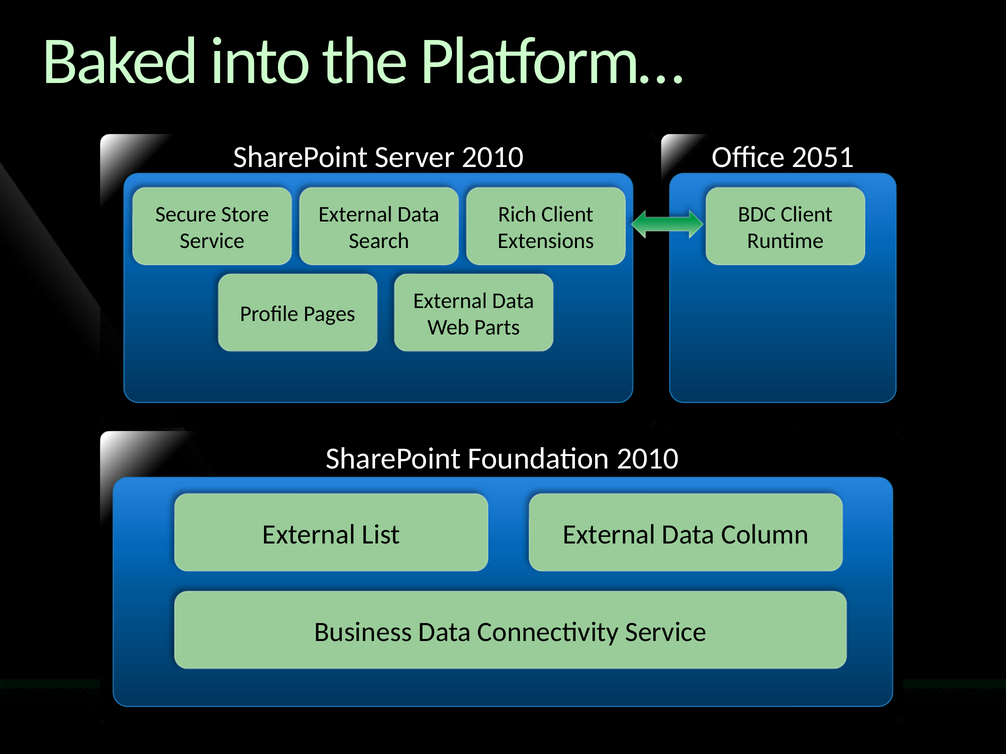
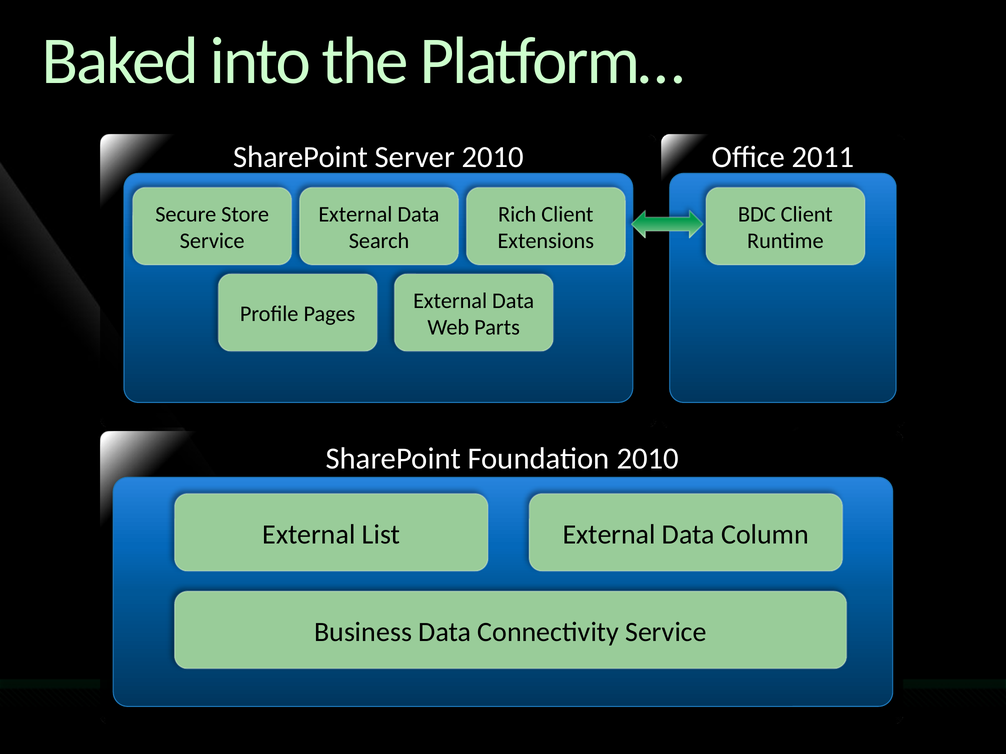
2051: 2051 -> 2011
